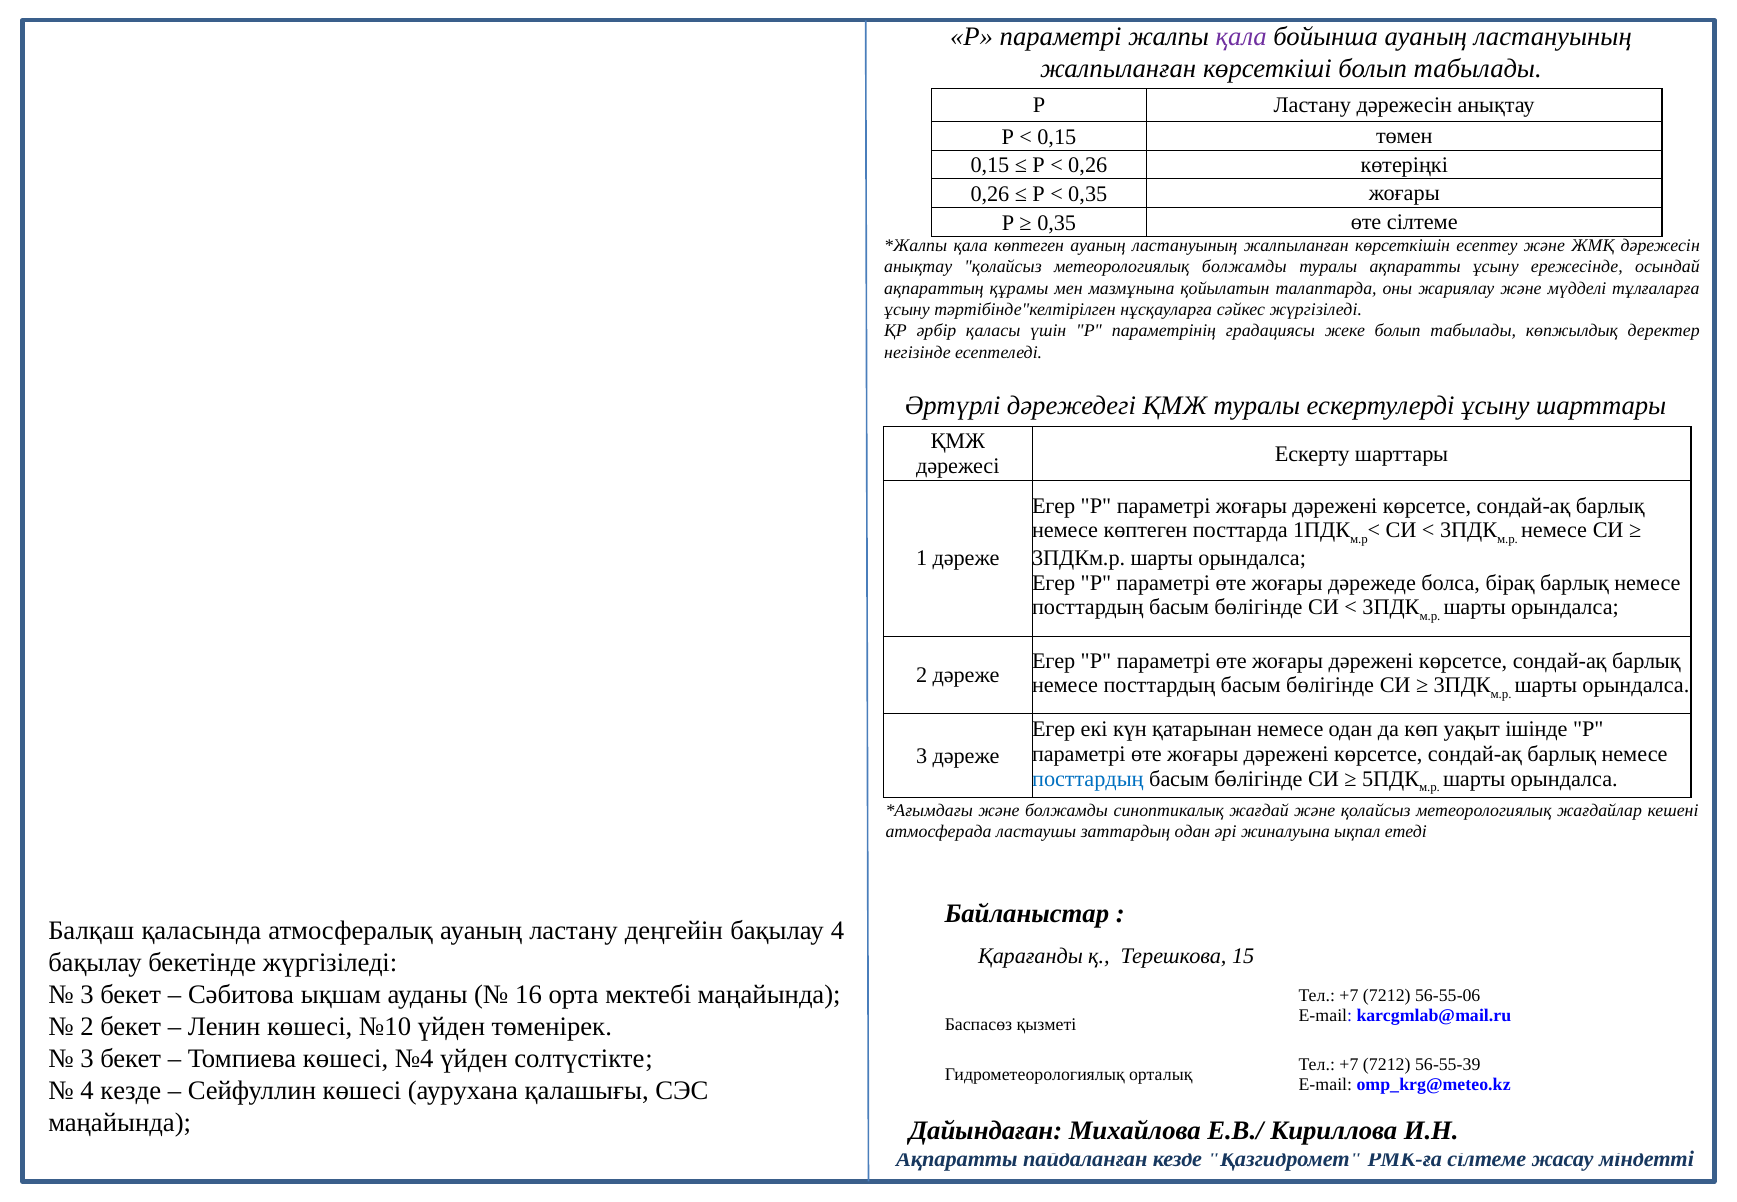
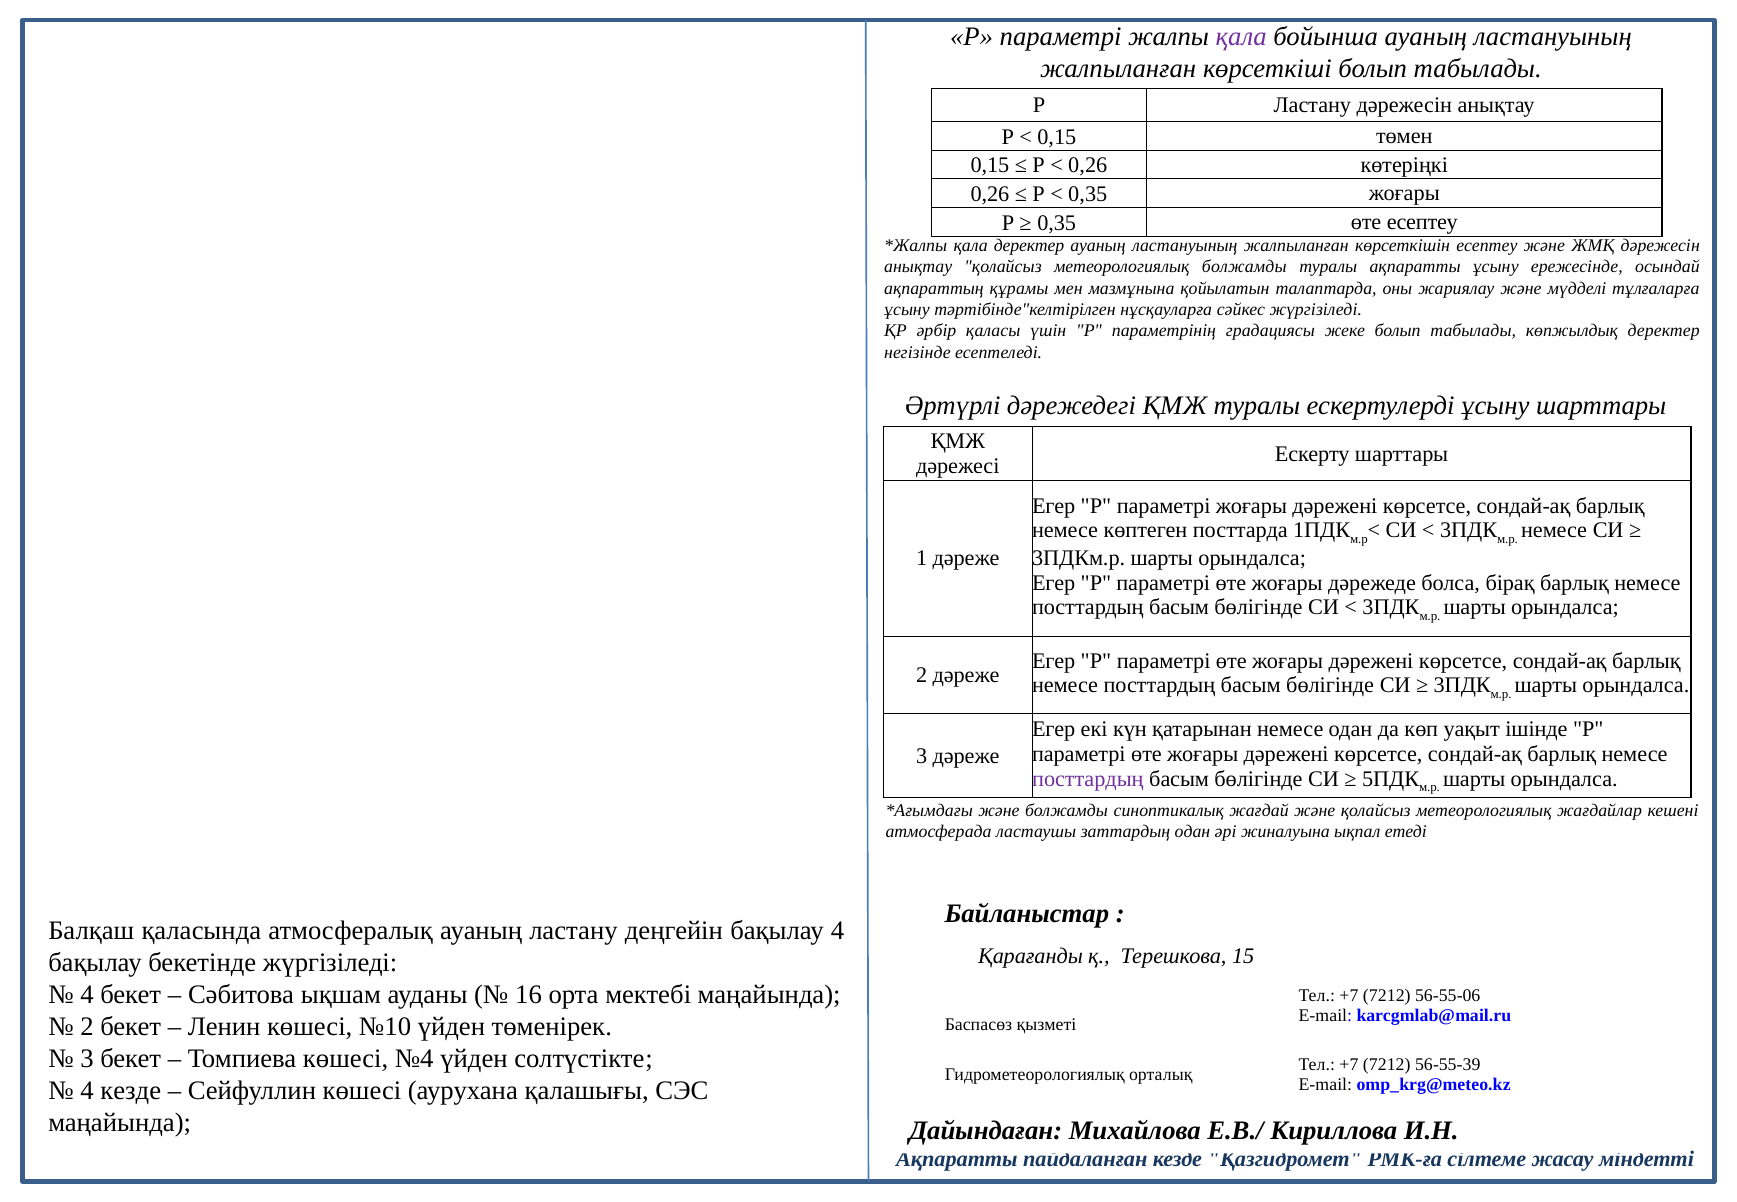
өте сілтеме: сілтеме -> есептеу
қала көптеген: көптеген -> деректер
посттардың at (1088, 779) colour: blue -> purple
3 at (87, 995): 3 -> 4
